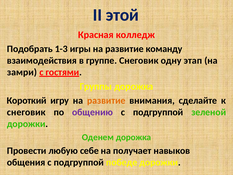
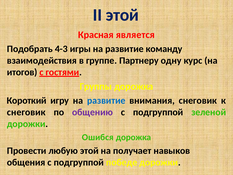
колледж: колледж -> является
1-3: 1-3 -> 4-3
группе Снеговик: Снеговик -> Партнеру
этап: этап -> курс
замри: замри -> итогов
развитие at (106, 100) colour: orange -> blue
внимания сделайте: сделайте -> снеговик
Оденем: Оденем -> Ошибся
любую себе: себе -> этой
